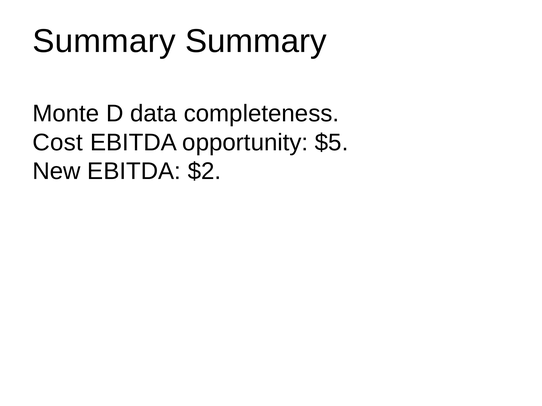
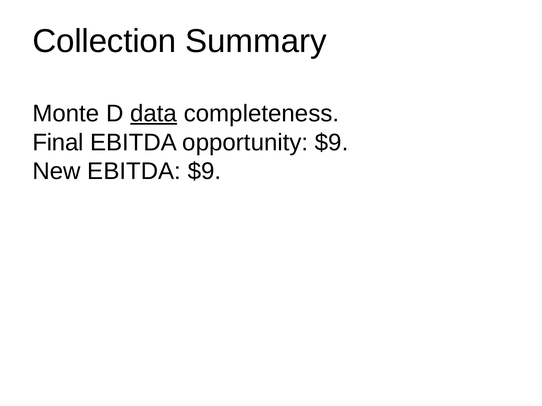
Summary at (104, 41): Summary -> Collection
data underline: none -> present
Cost: Cost -> Final
opportunity $5: $5 -> $9
EBITDA $2: $2 -> $9
